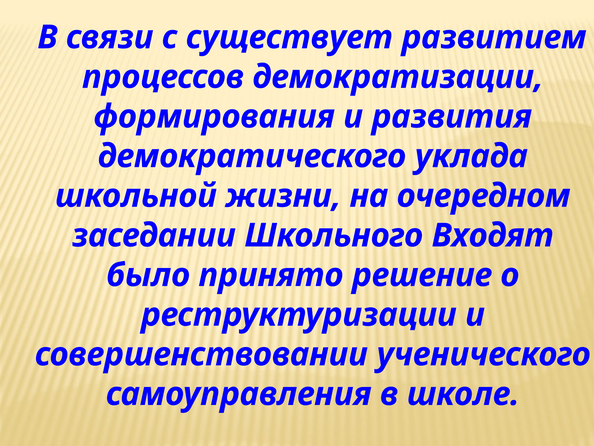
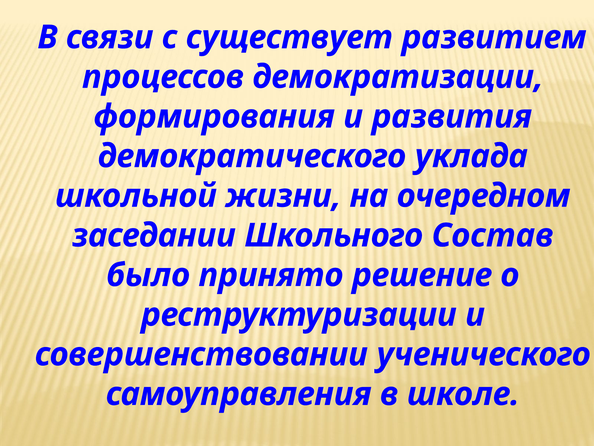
Входят: Входят -> Состав
